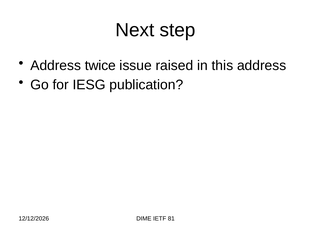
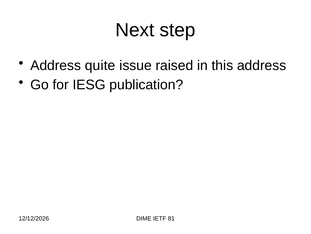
twice: twice -> quite
